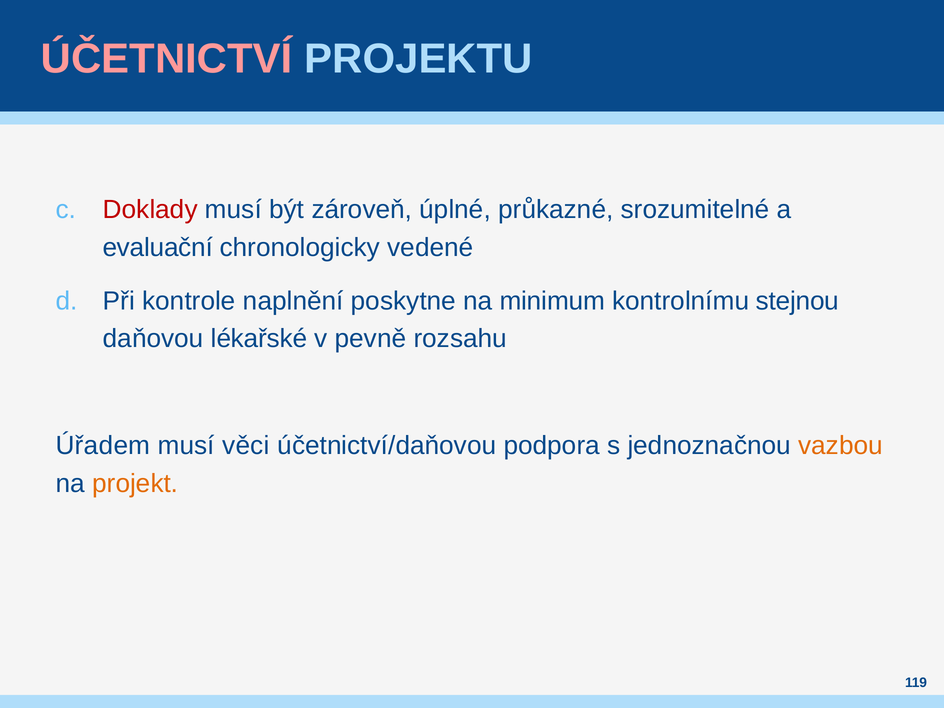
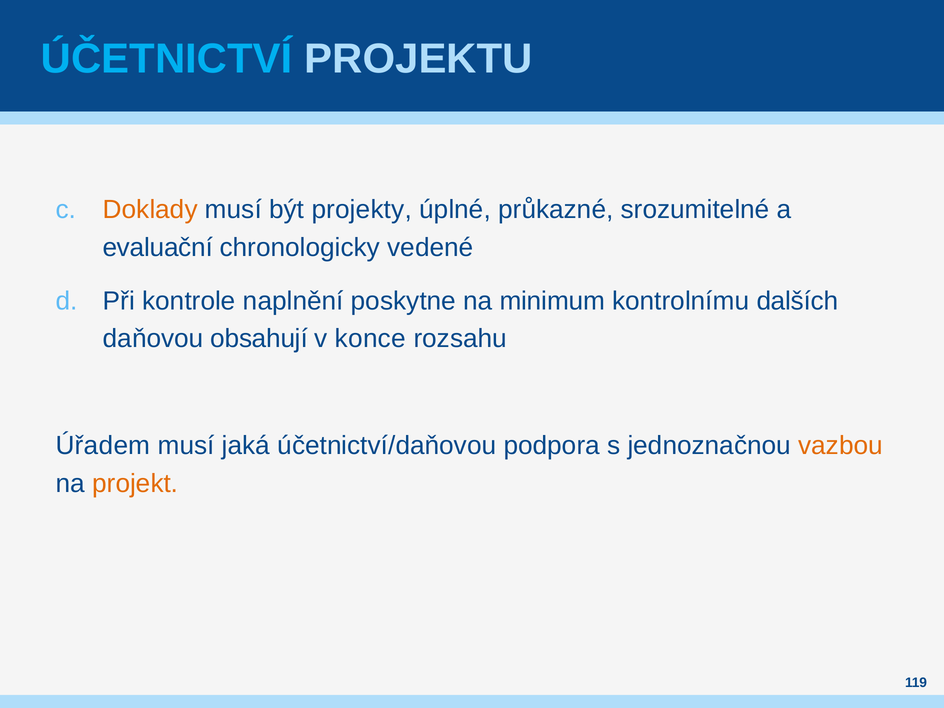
ÚČETNICTVÍ colour: pink -> light blue
Doklady colour: red -> orange
zároveň: zároveň -> projekty
stejnou: stejnou -> dalších
lékařské: lékařské -> obsahují
pevně: pevně -> konce
věci: věci -> jaká
